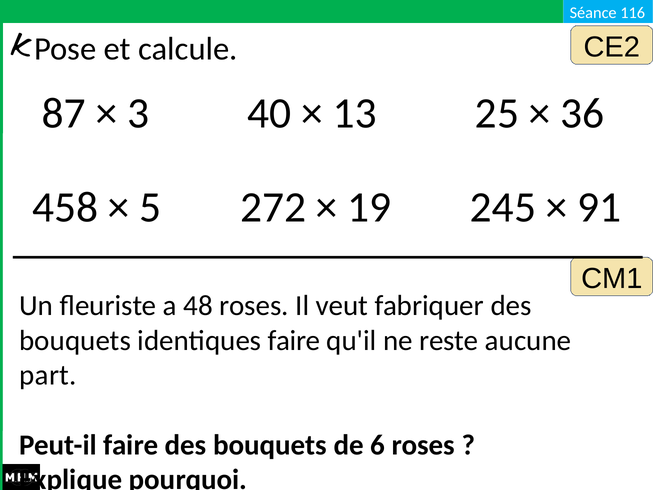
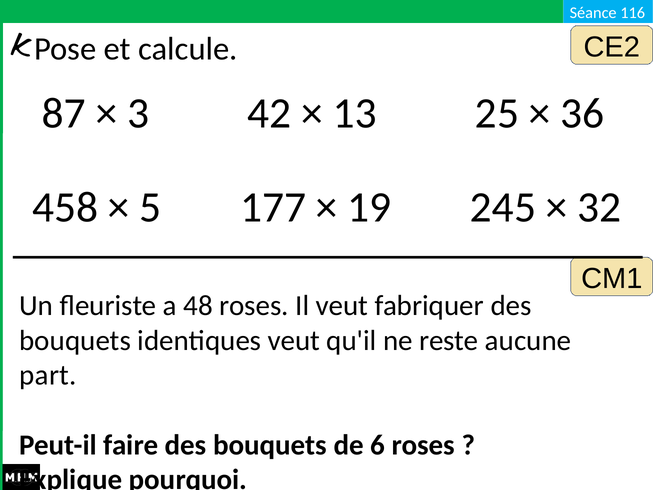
40: 40 -> 42
272: 272 -> 177
91: 91 -> 32
identiques faire: faire -> veut
